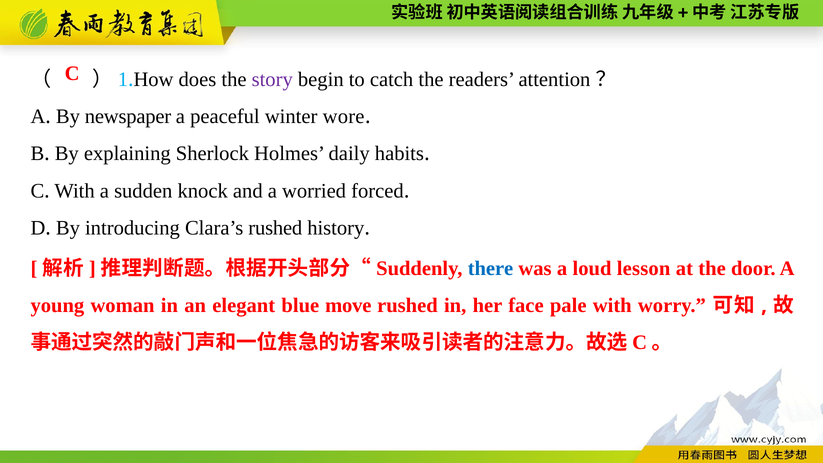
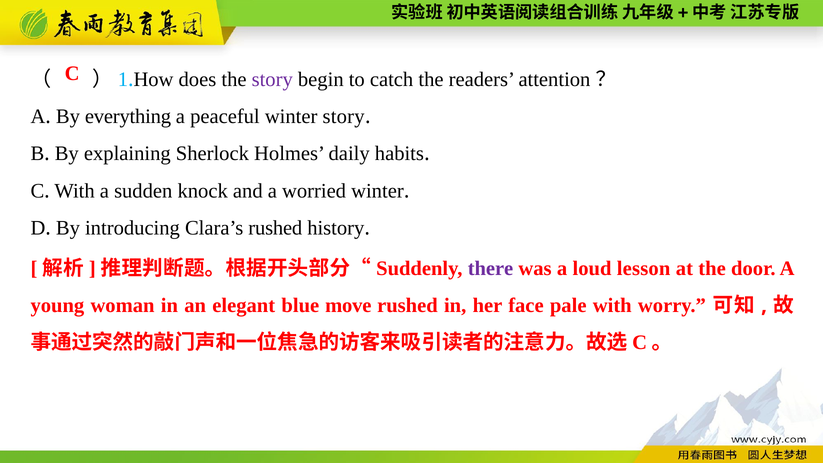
newspaper: newspaper -> everything
winter wore: wore -> story
worried forced: forced -> winter
there colour: blue -> purple
